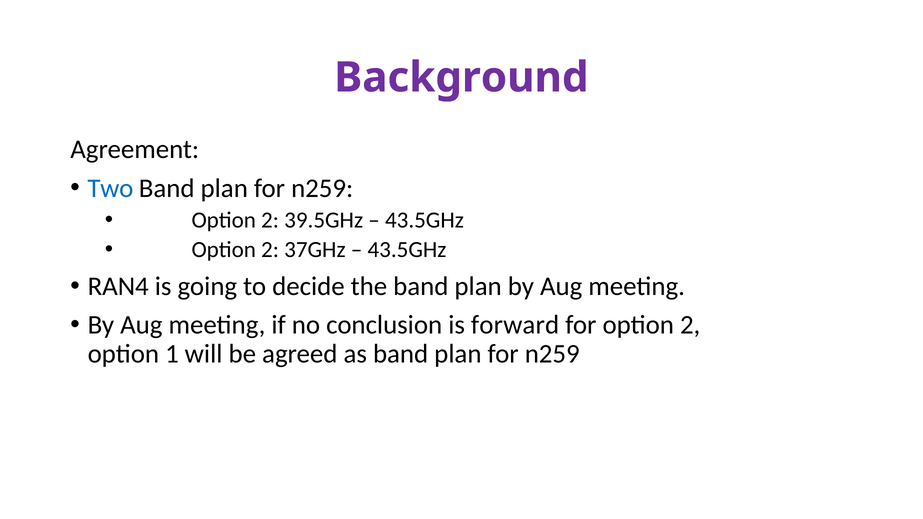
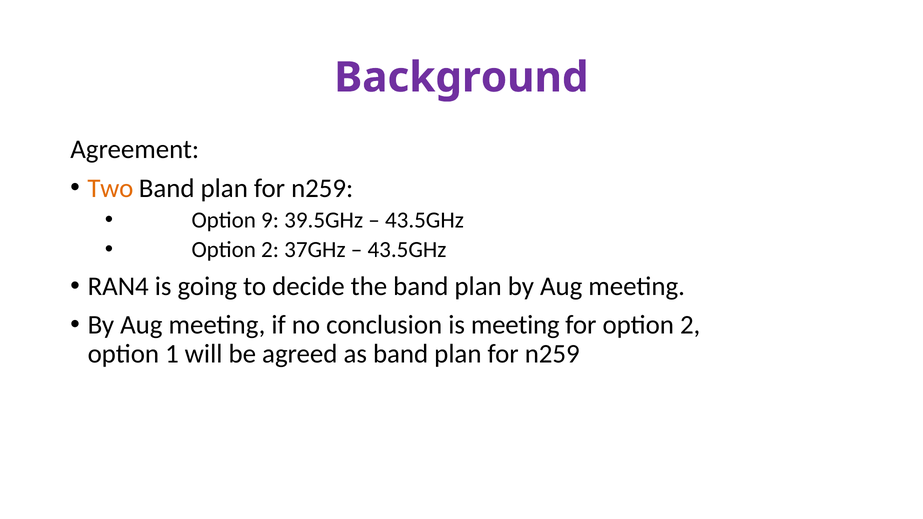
Two colour: blue -> orange
2 at (270, 220): 2 -> 9
is forward: forward -> meeting
